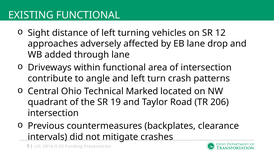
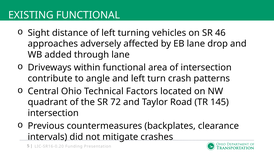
12: 12 -> 46
Marked: Marked -> Factors
19: 19 -> 72
206: 206 -> 145
